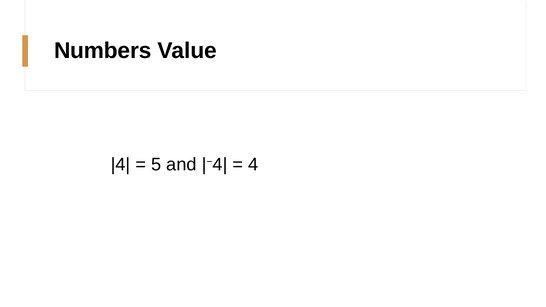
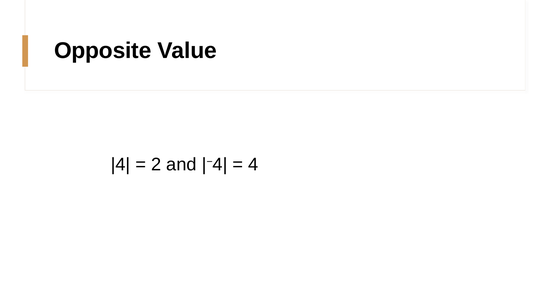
Numbers: Numbers -> Opposite
5: 5 -> 2
